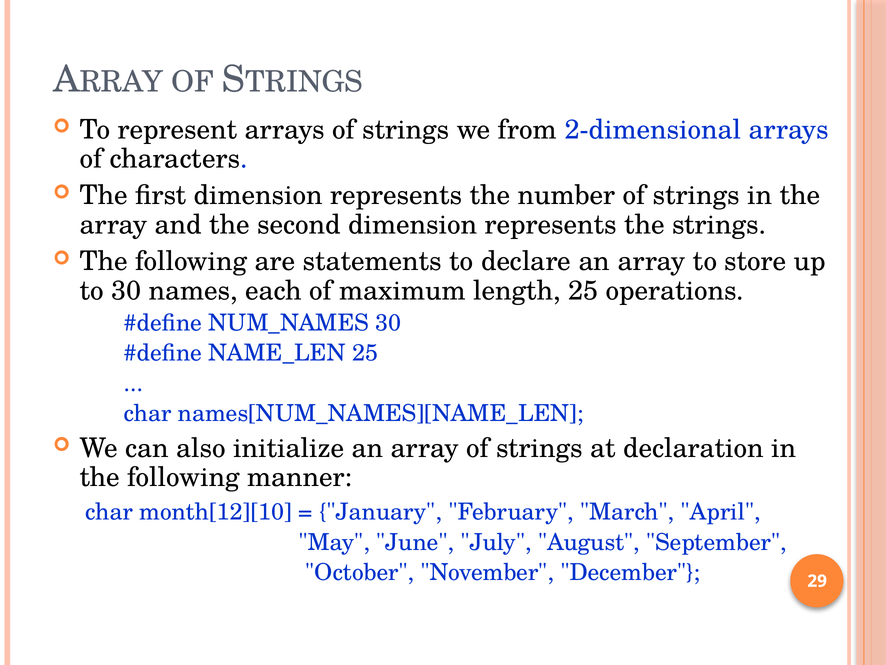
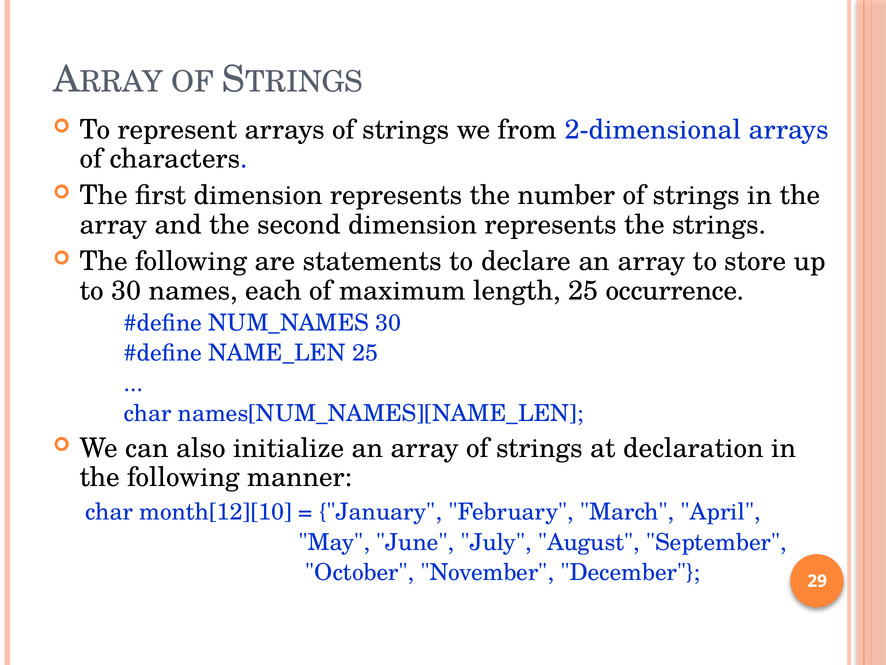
operations: operations -> occurrence
